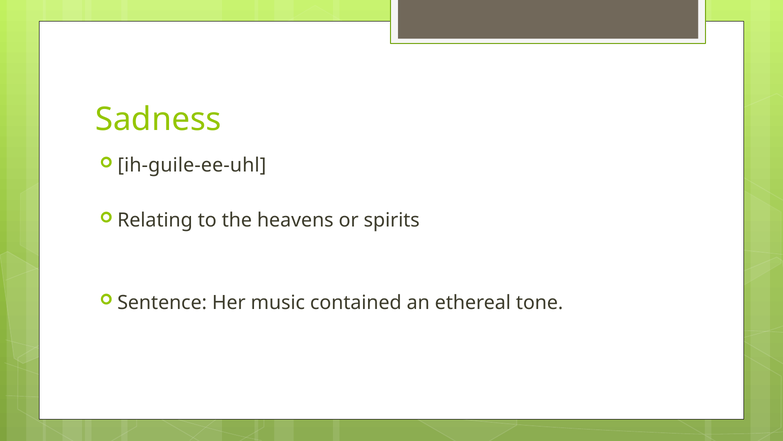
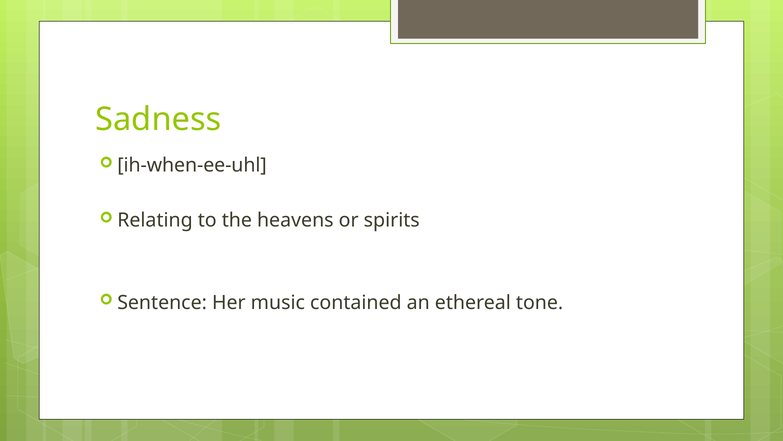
ih-guile-ee-uhl: ih-guile-ee-uhl -> ih-when-ee-uhl
